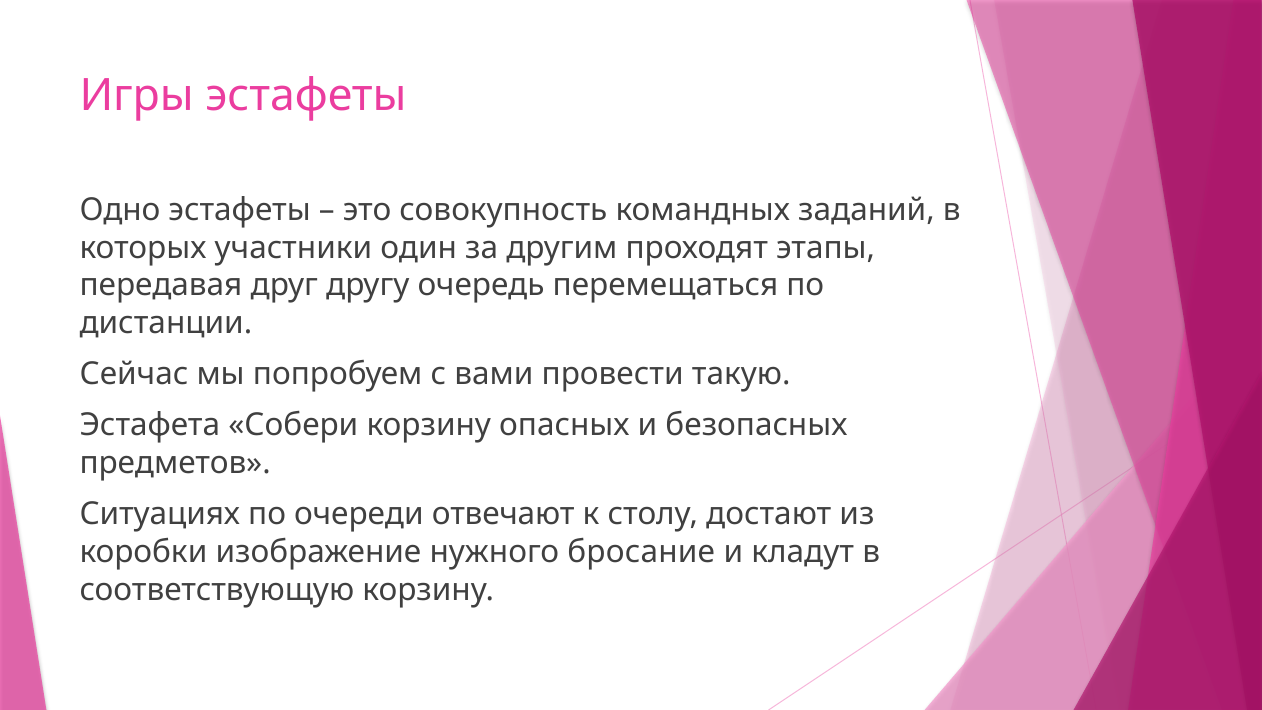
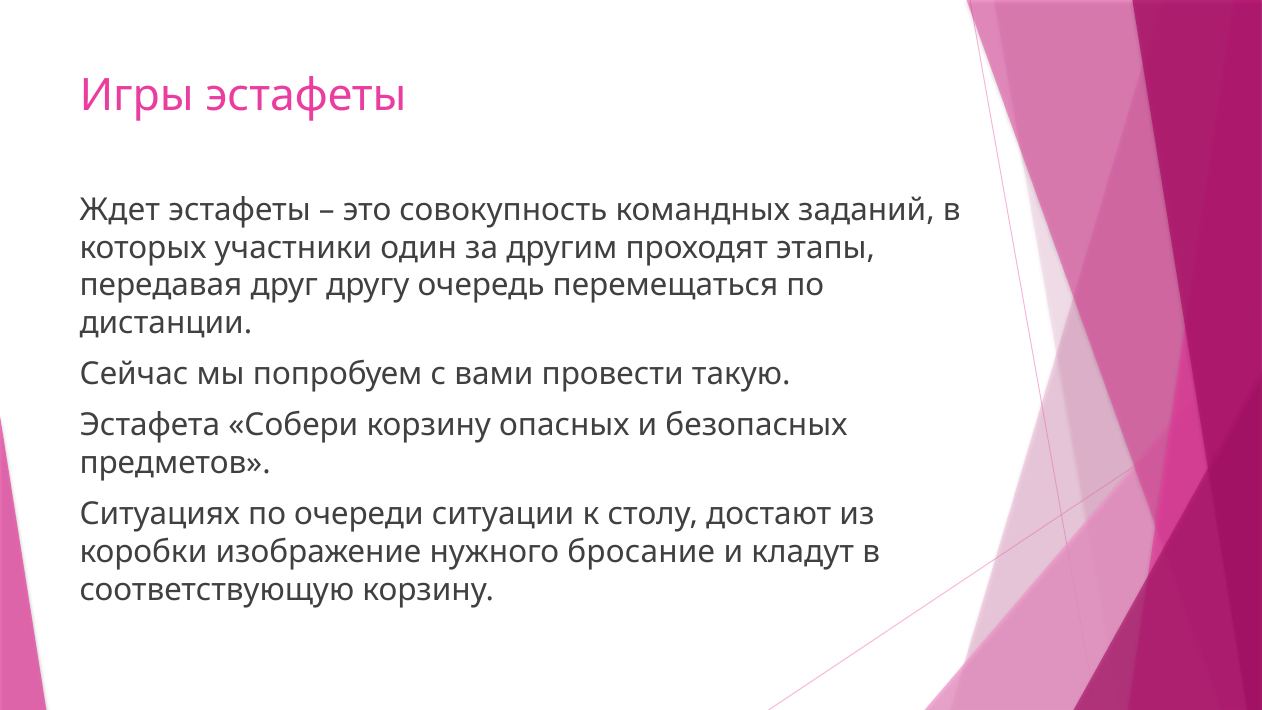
Одно: Одно -> Ждет
отвечают: отвечают -> ситуации
